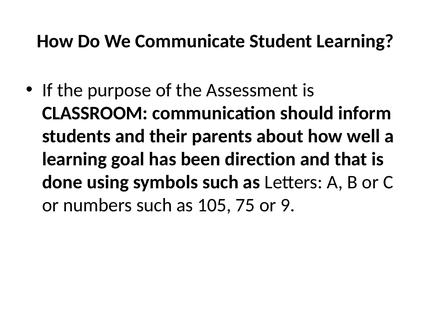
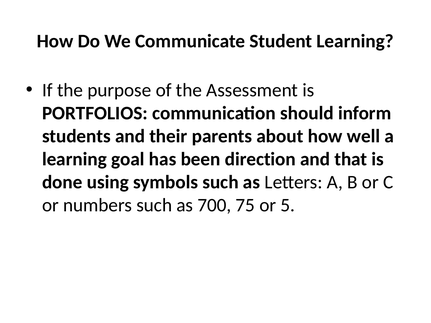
CLASSROOM: CLASSROOM -> PORTFOLIOS
105: 105 -> 700
9: 9 -> 5
